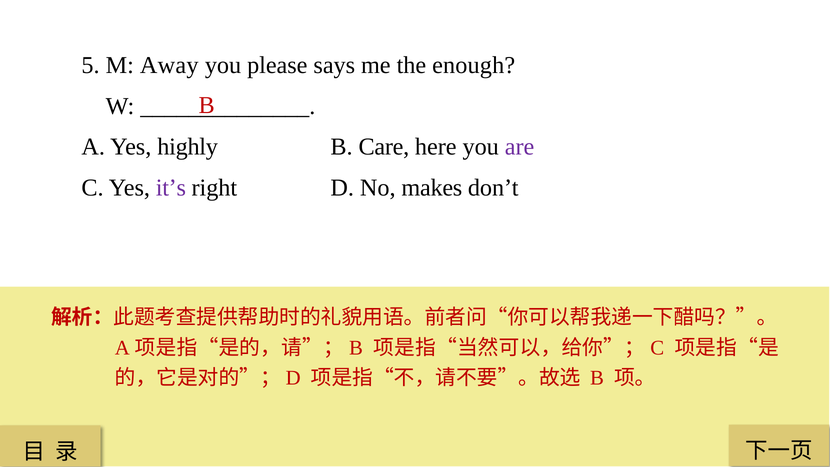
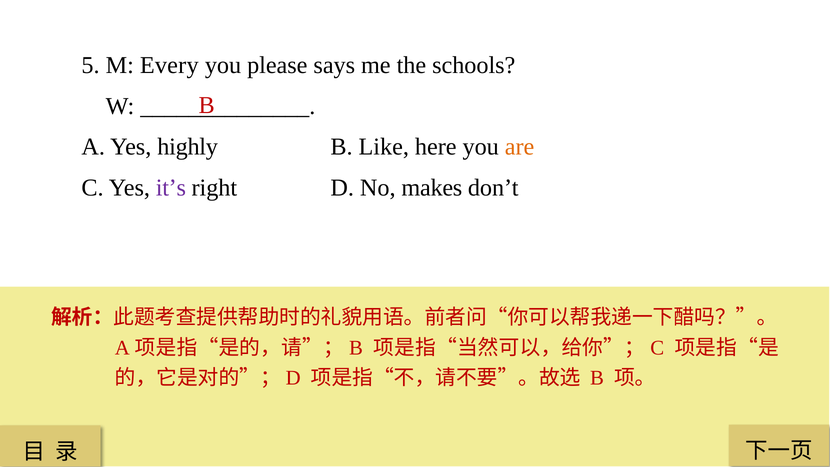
Away: Away -> Every
enough: enough -> schools
Care: Care -> Like
are colour: purple -> orange
